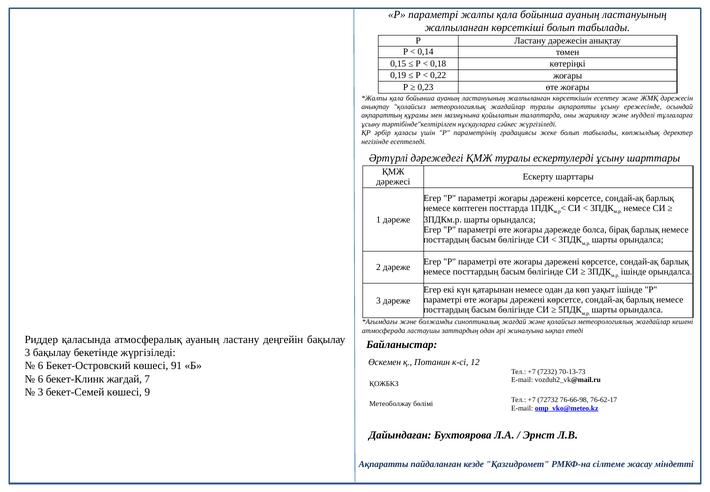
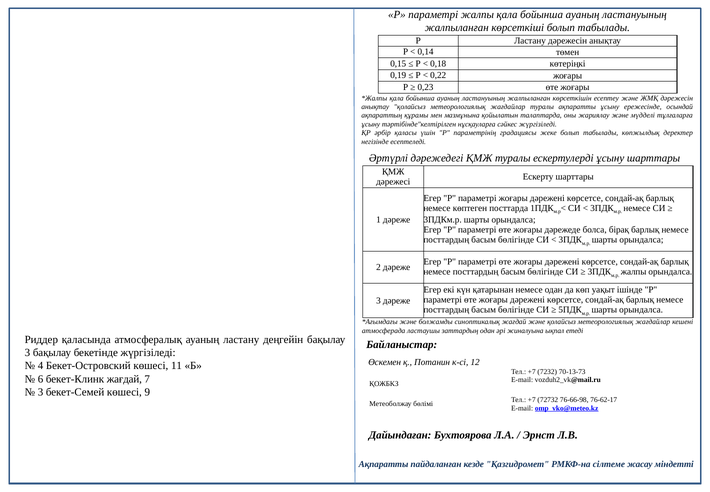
ішінде at (634, 271): ішінде -> жалпы
6 at (41, 366): 6 -> 4
91: 91 -> 11
